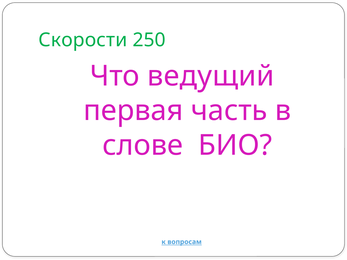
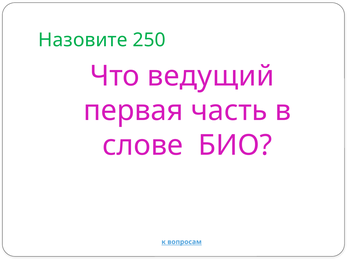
Скорости: Скорости -> Назовите
